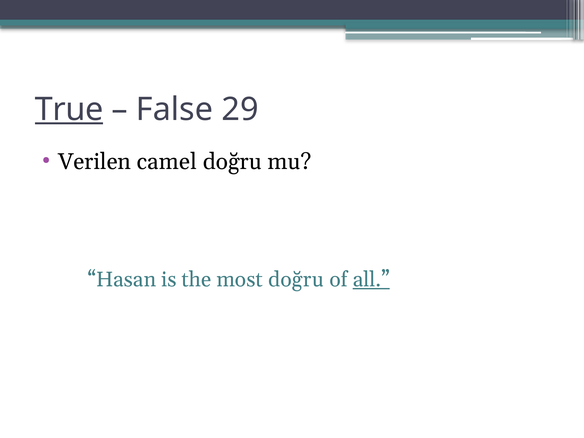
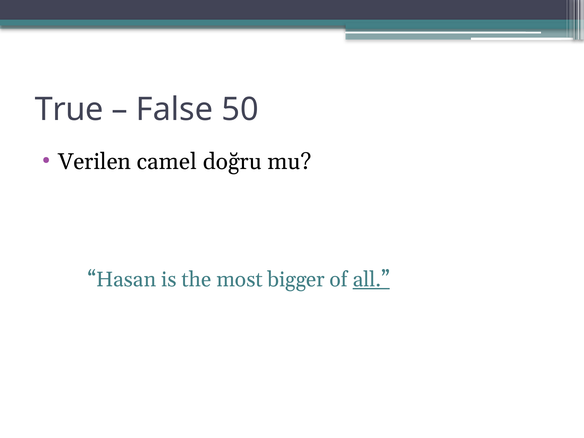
True underline: present -> none
29: 29 -> 50
most doğru: doğru -> bigger
